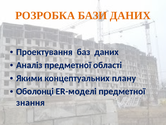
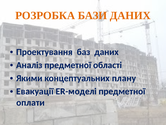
Оболонці: Оболонці -> Евакуації
знання: знання -> оплати
